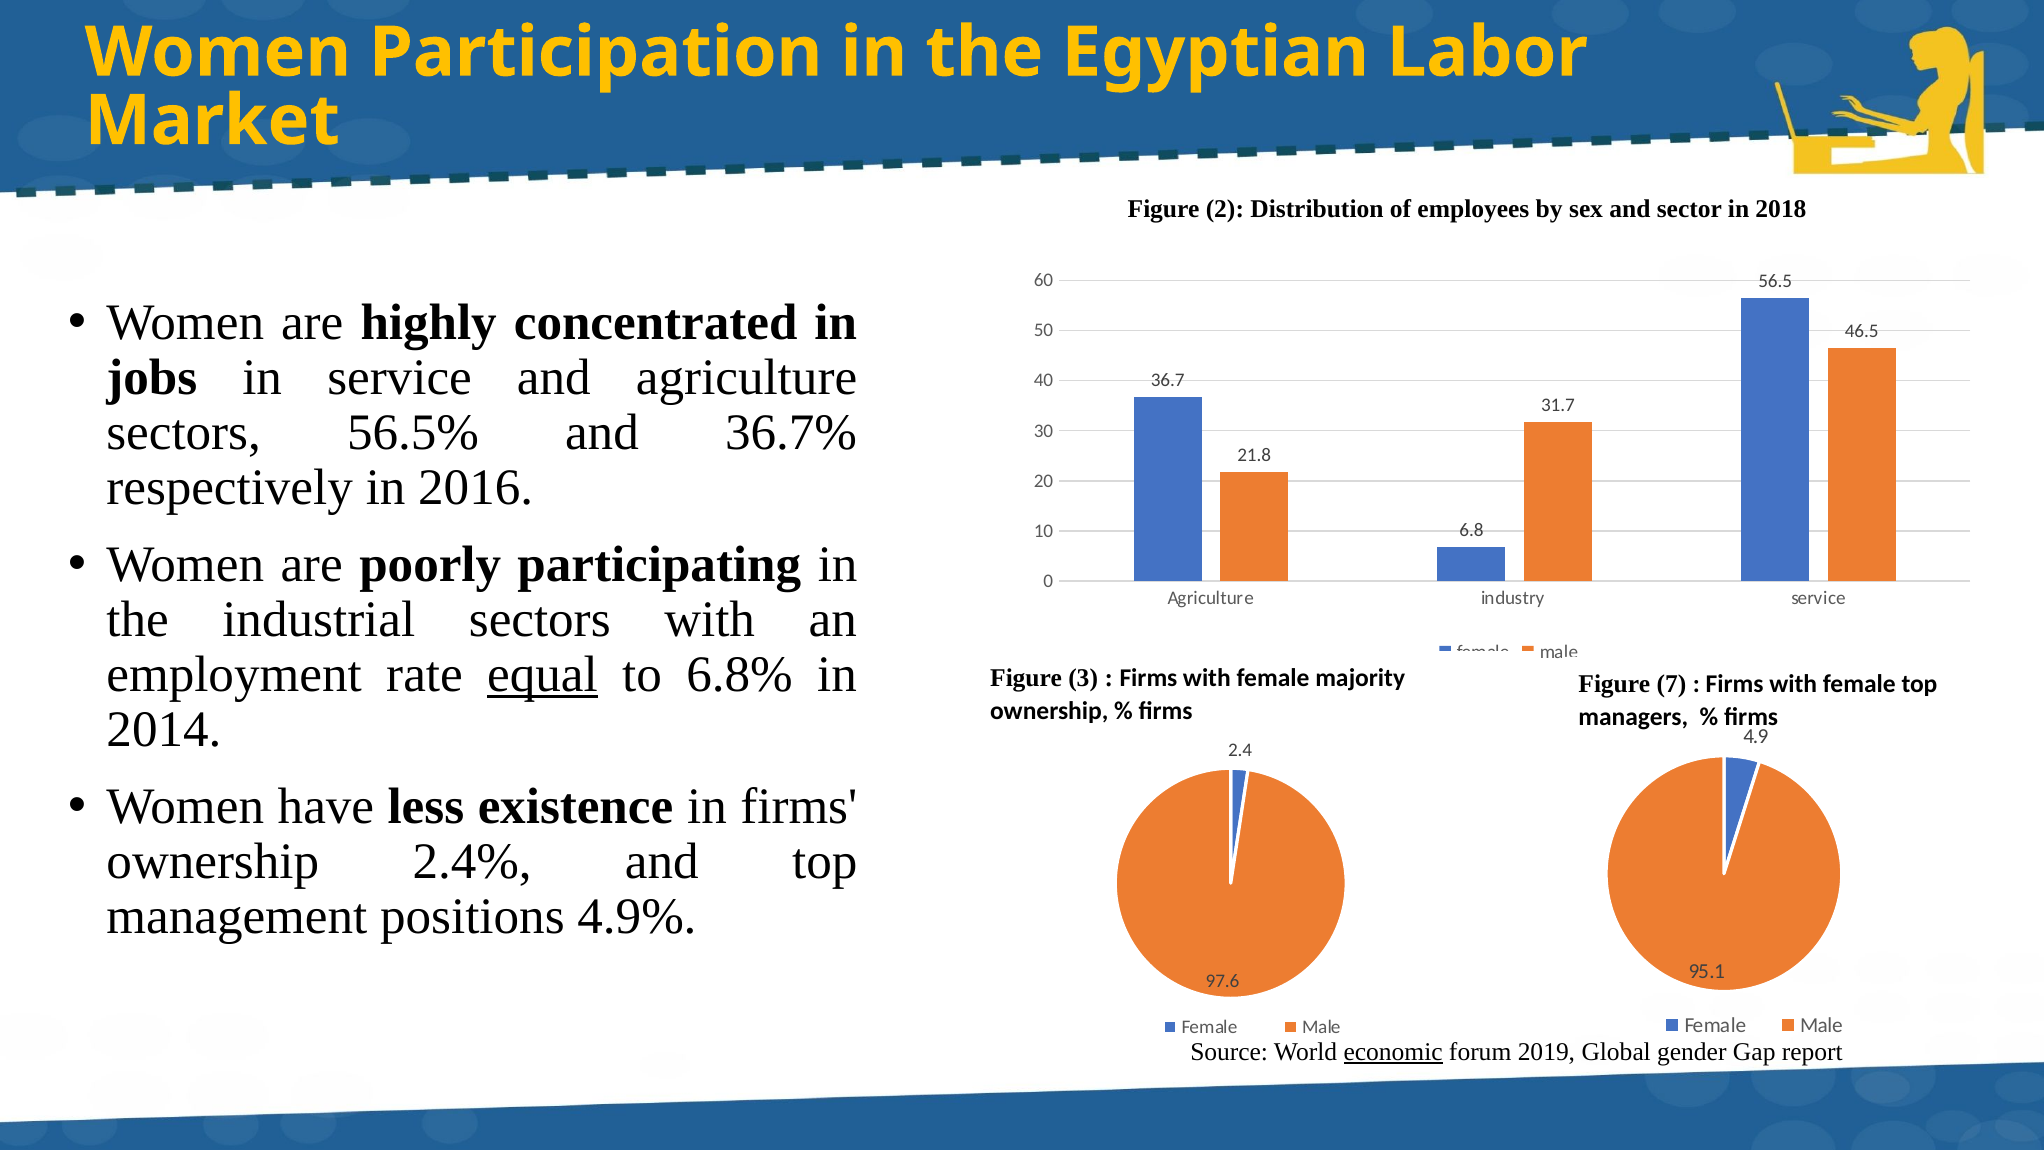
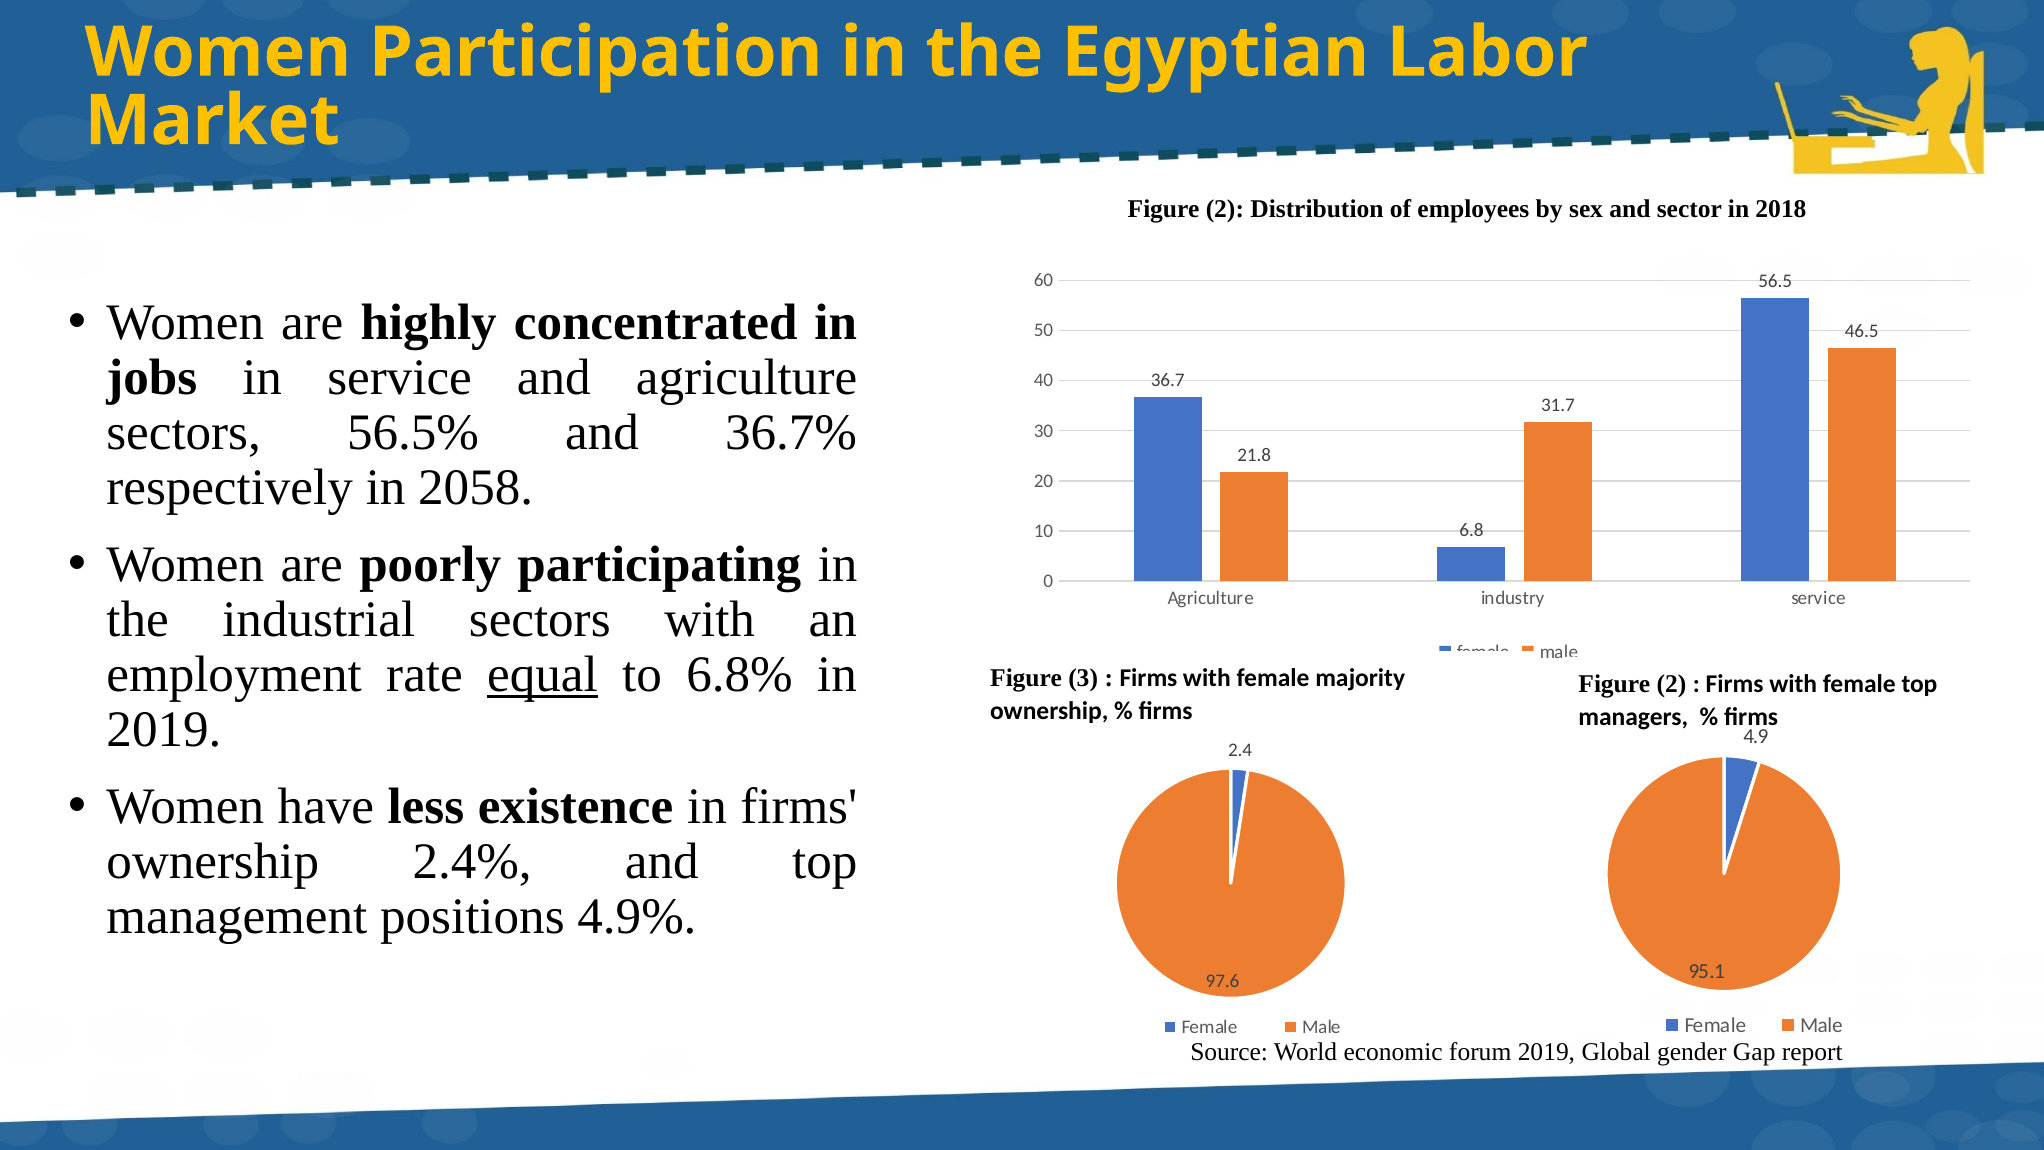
2016: 2016 -> 2058
7 at (1671, 684): 7 -> 2
2014 at (164, 730): 2014 -> 2019
economic underline: present -> none
